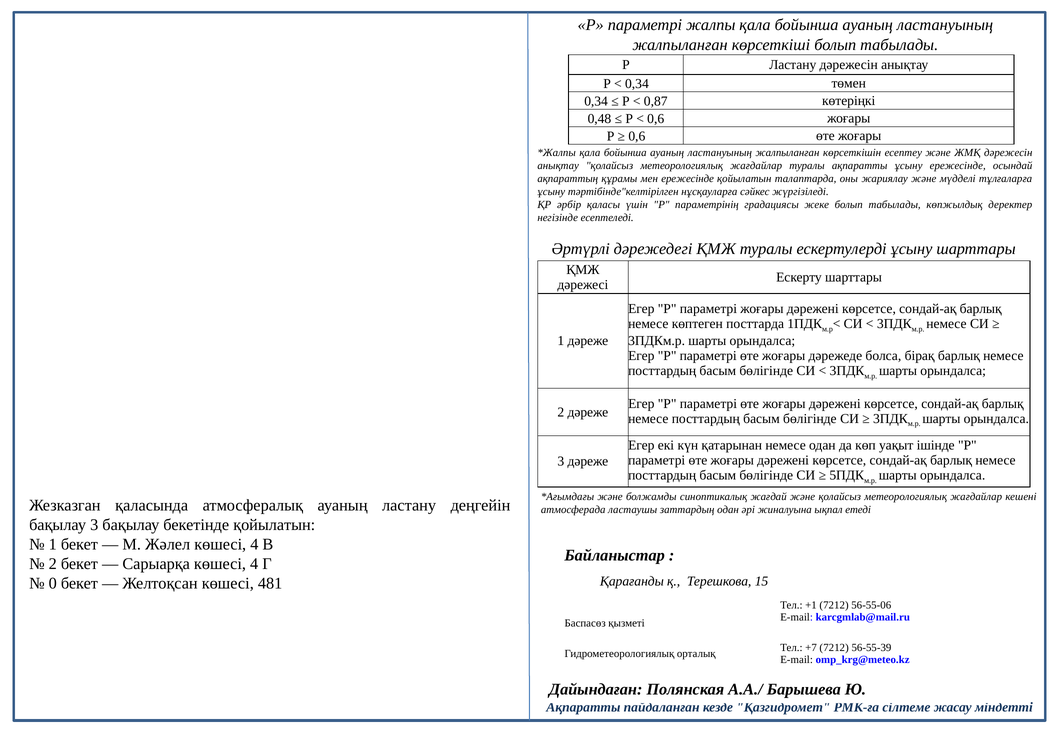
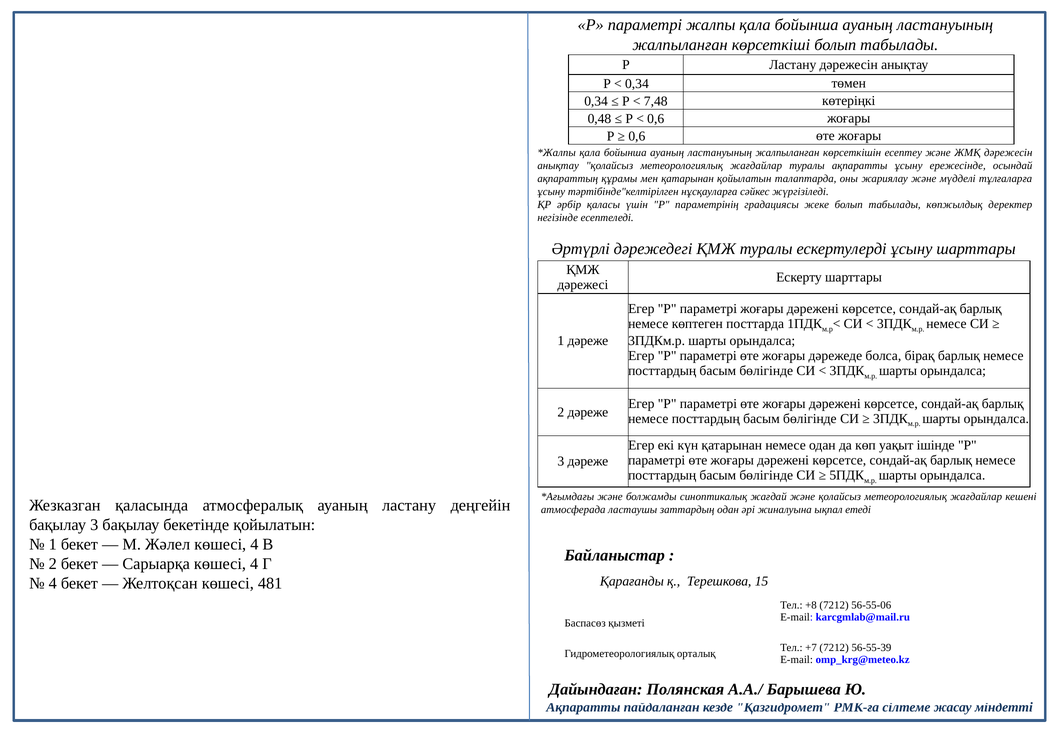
0,87: 0,87 -> 7,48
мен ережесінде: ережесінде -> қатарынан
0 at (53, 584): 0 -> 4
+1: +1 -> +8
